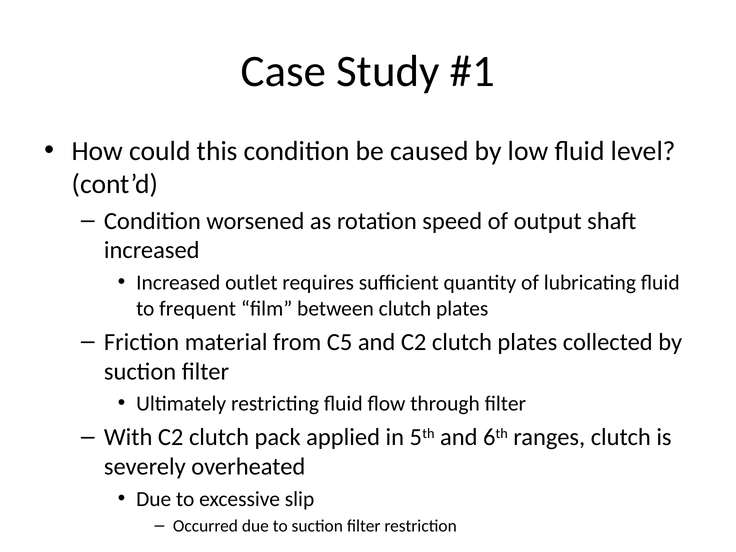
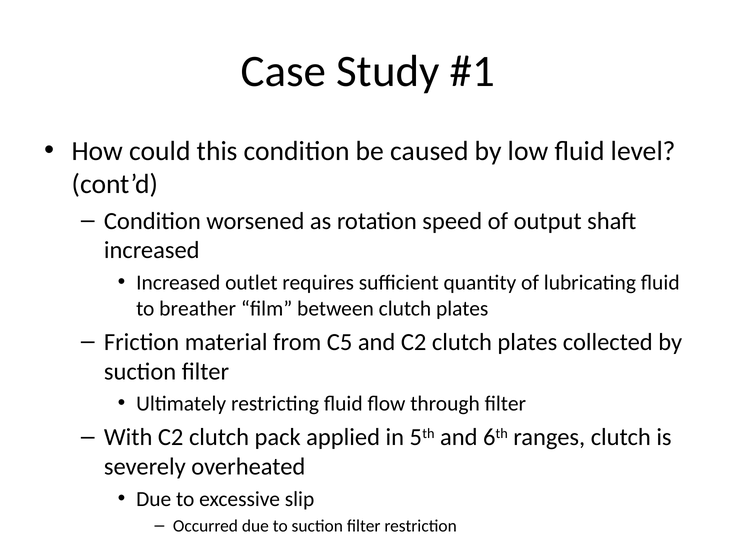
frequent: frequent -> breather
